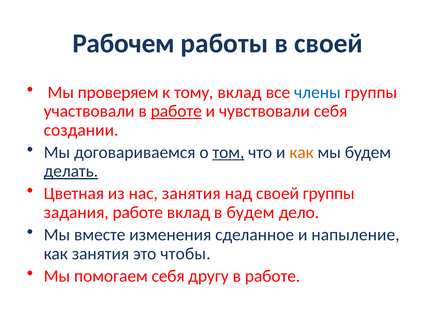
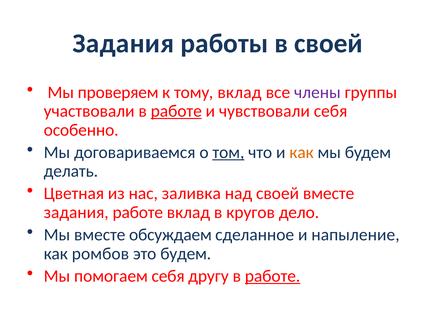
Рабочем at (124, 43): Рабочем -> Задания
члены colour: blue -> purple
создании: создании -> особенно
делать underline: present -> none
нас занятия: занятия -> заливка
своей группы: группы -> вместе
в будем: будем -> кругов
изменения: изменения -> обсуждаем
как занятия: занятия -> ромбов
это чтобы: чтобы -> будем
работе at (273, 276) underline: none -> present
